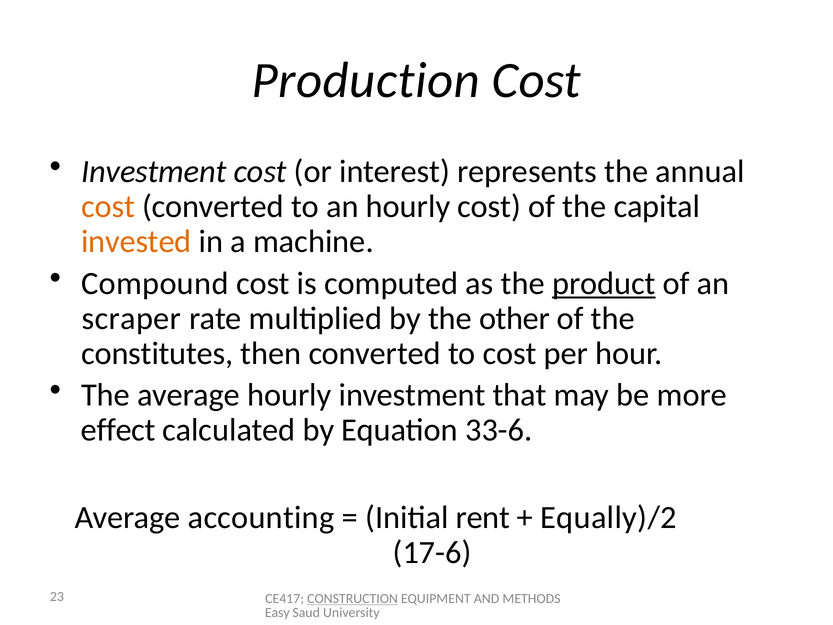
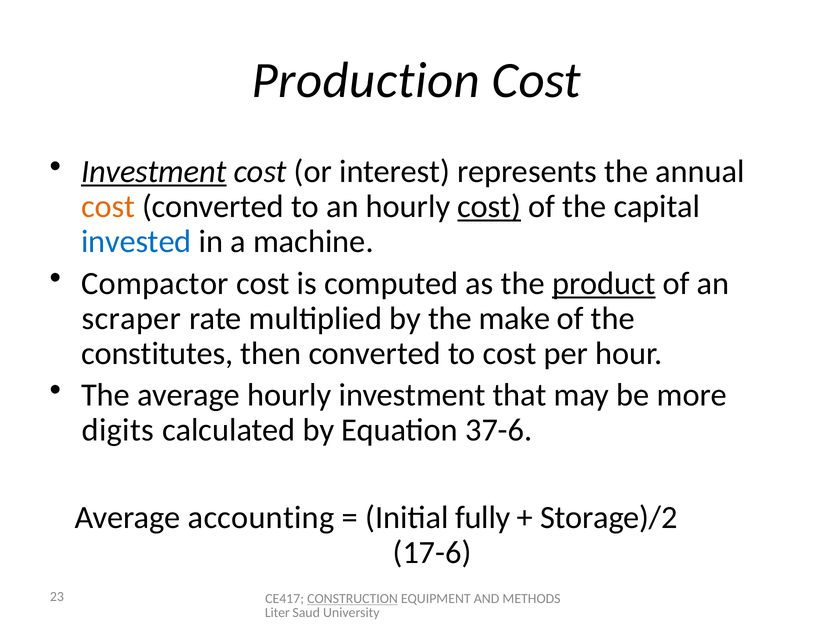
Investment at (154, 172) underline: none -> present
cost at (489, 207) underline: none -> present
invested colour: orange -> blue
Compound: Compound -> Compactor
other: other -> make
effect: effect -> digits
33-6: 33-6 -> 37-6
rent: rent -> fully
Equally)/2: Equally)/2 -> Storage)/2
Easy: Easy -> Liter
